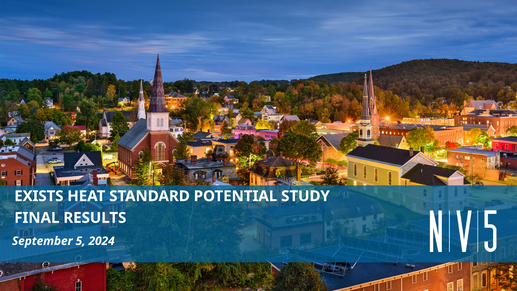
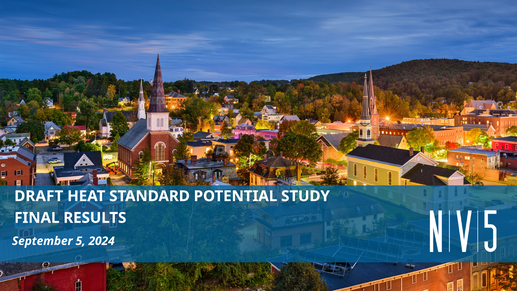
EXISTS: EXISTS -> DRAFT
